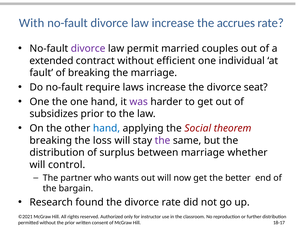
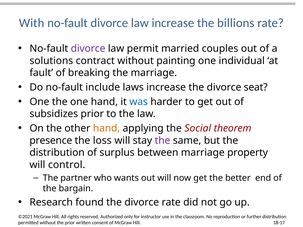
accrues: accrues -> billions
extended: extended -> solutions
efficient: efficient -> painting
require: require -> include
was colour: purple -> blue
hand at (107, 128) colour: blue -> orange
breaking at (51, 141): breaking -> presence
whether: whether -> property
